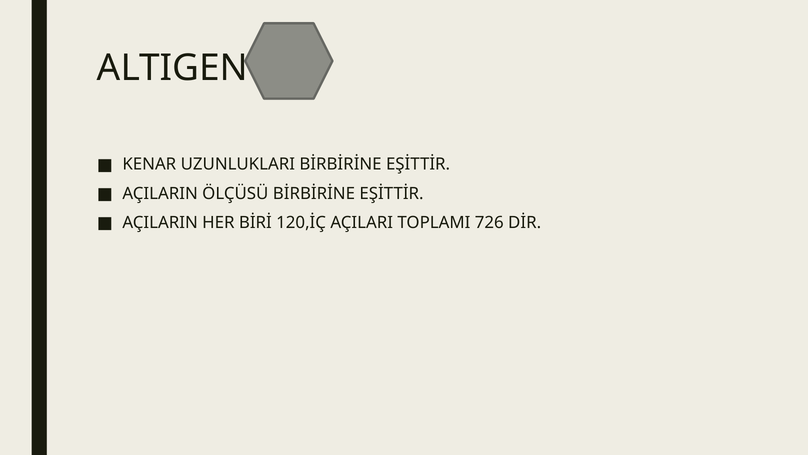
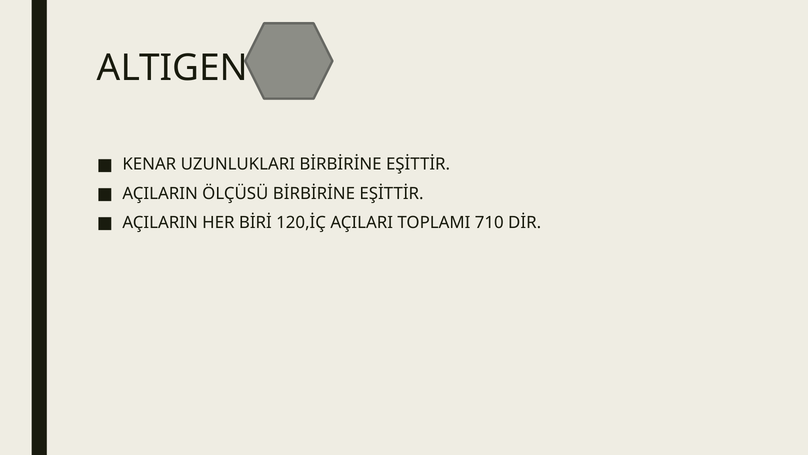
726: 726 -> 710
